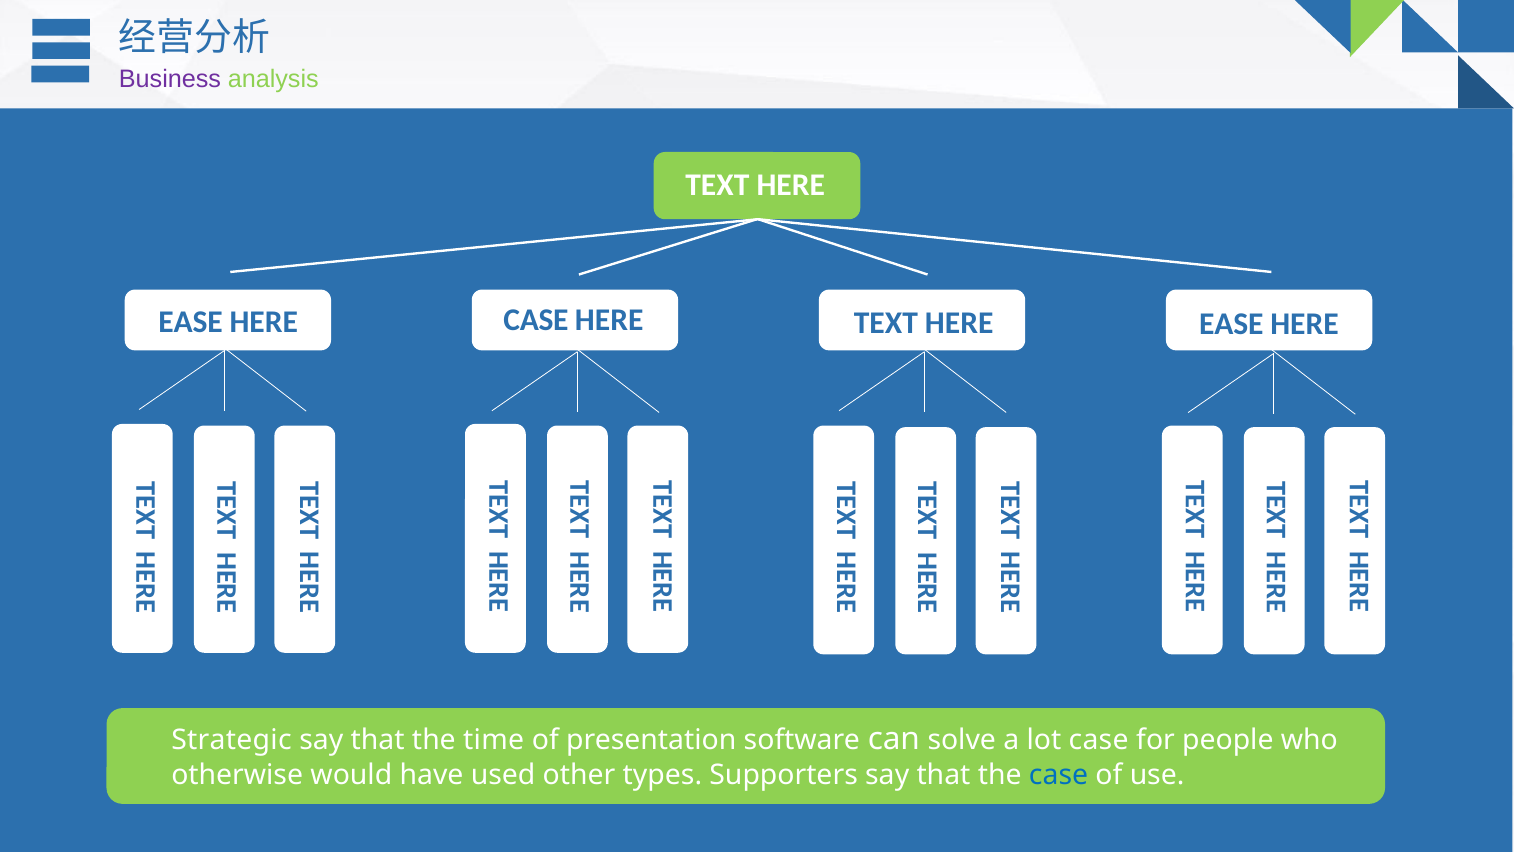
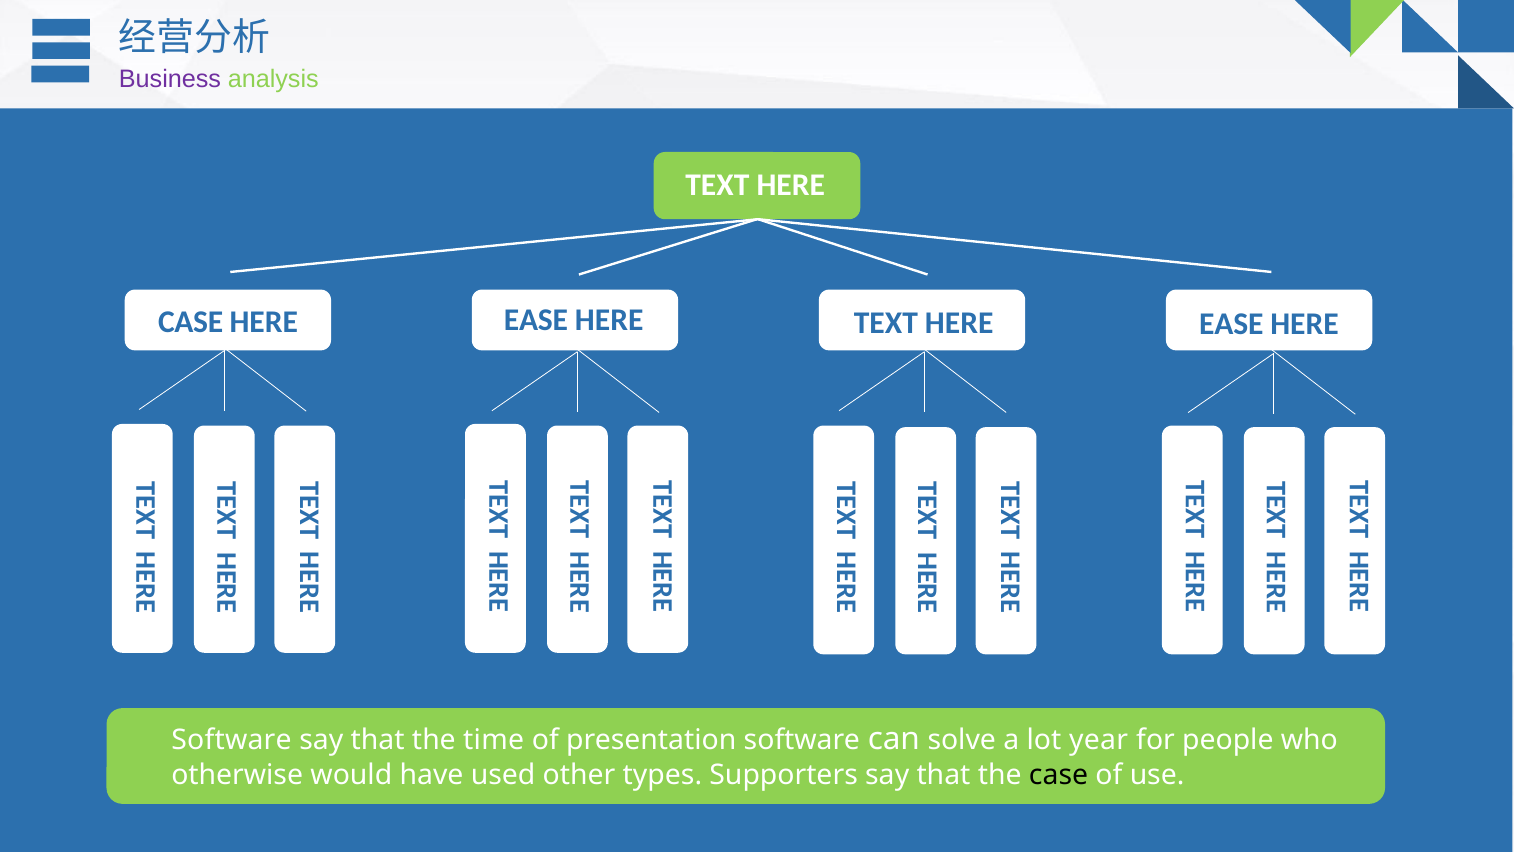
CASE at (536, 320): CASE -> EASE
EASE at (191, 322): EASE -> CASE
Strategic at (231, 740): Strategic -> Software
lot case: case -> year
case at (1059, 775) colour: blue -> black
